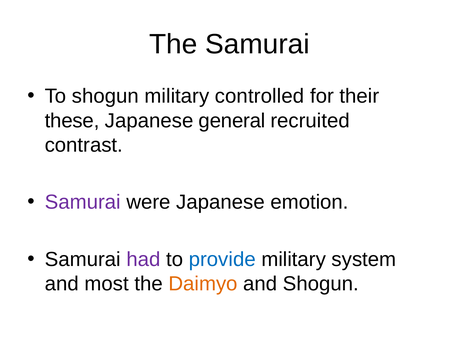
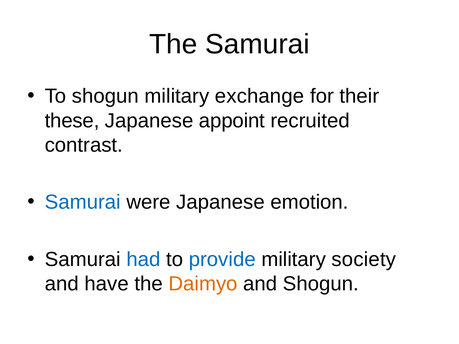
controlled: controlled -> exchange
general: general -> appoint
Samurai at (83, 202) colour: purple -> blue
had colour: purple -> blue
system: system -> society
most: most -> have
